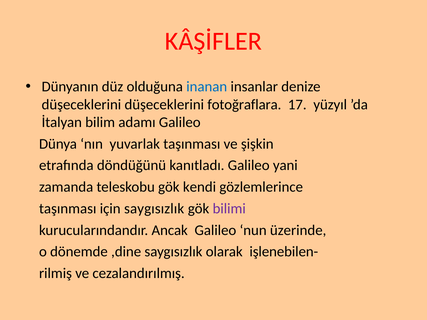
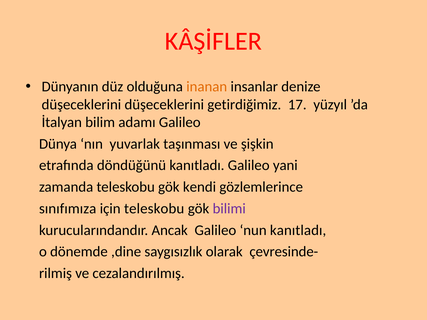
inanan colour: blue -> orange
fotoğraflara: fotoğraflara -> getirdiğimiz
taşınması at (68, 209): taşınması -> sınıfımıza
için saygısızlık: saygısızlık -> teleskobu
nun üzerinde: üzerinde -> kanıtladı
işlenebilen-: işlenebilen- -> çevresinde-
